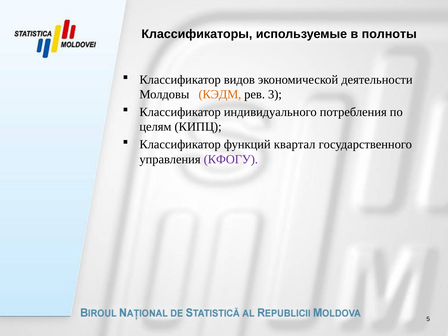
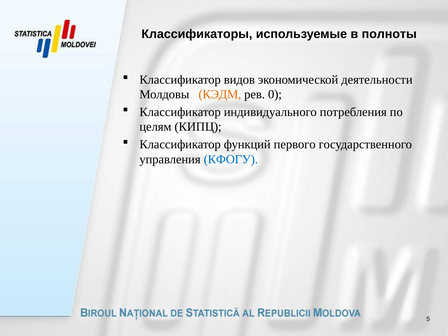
3: 3 -> 0
квартал: квартал -> первого
КФОГУ colour: purple -> blue
